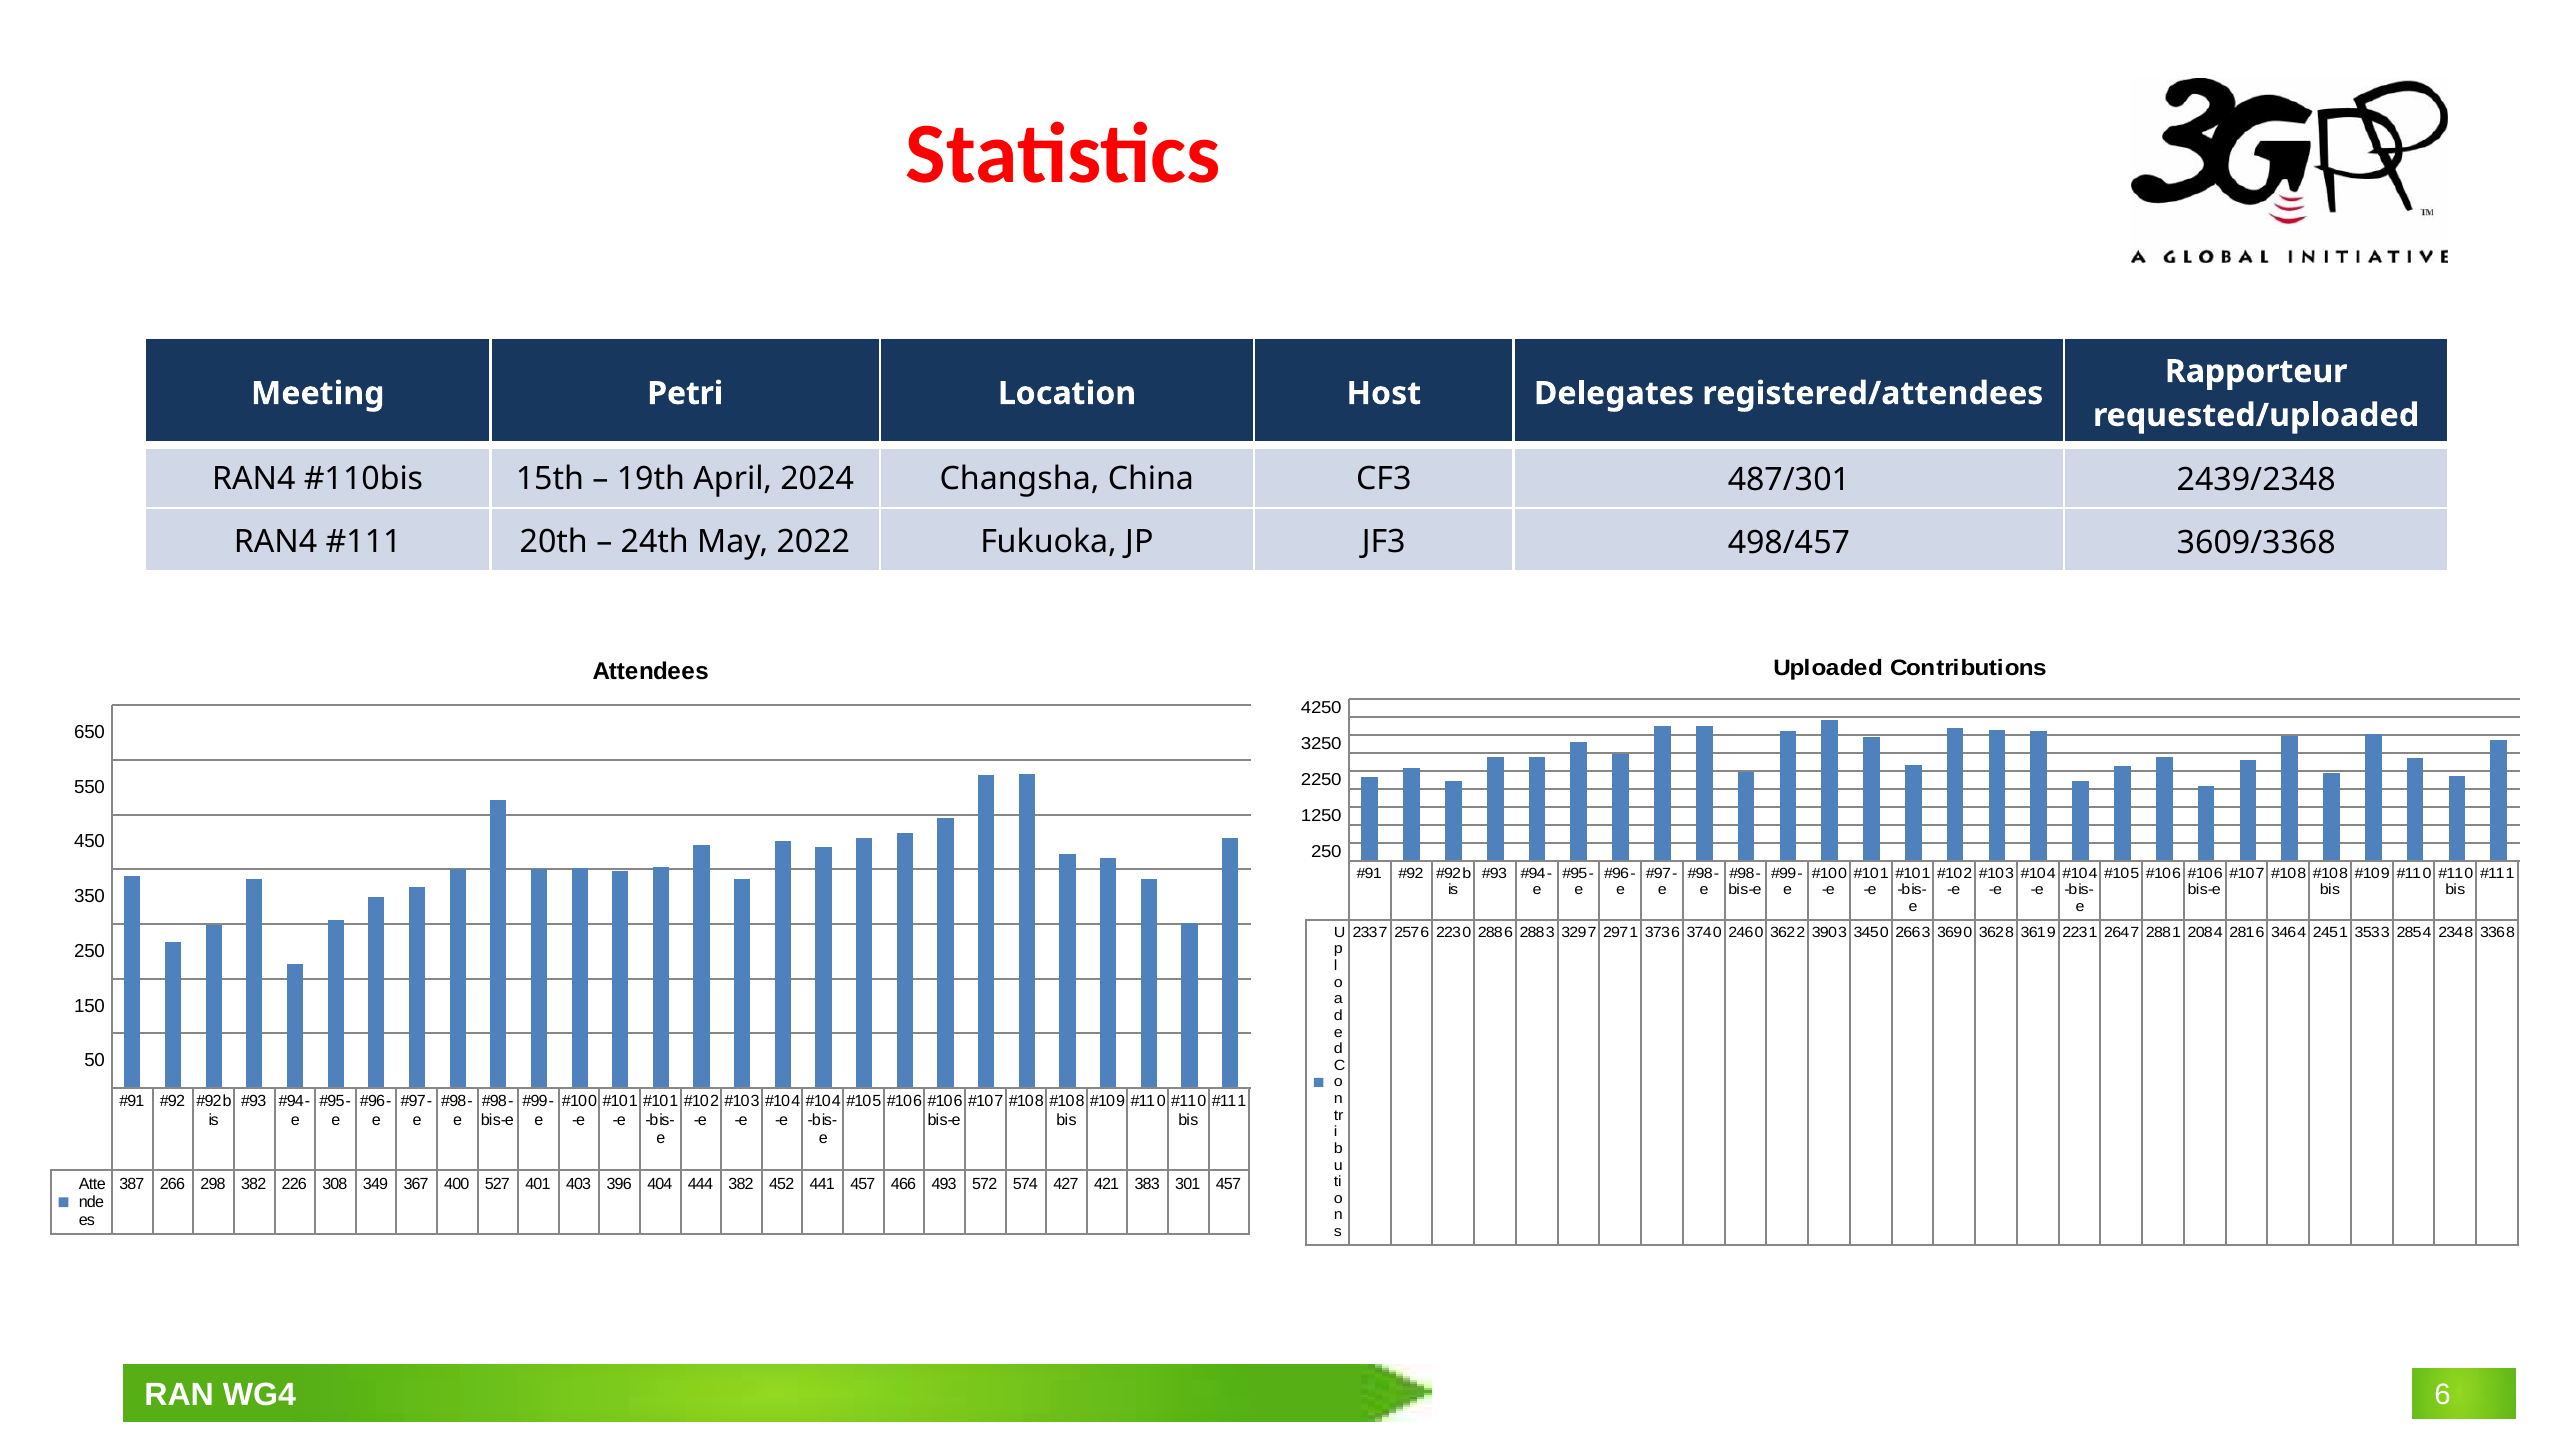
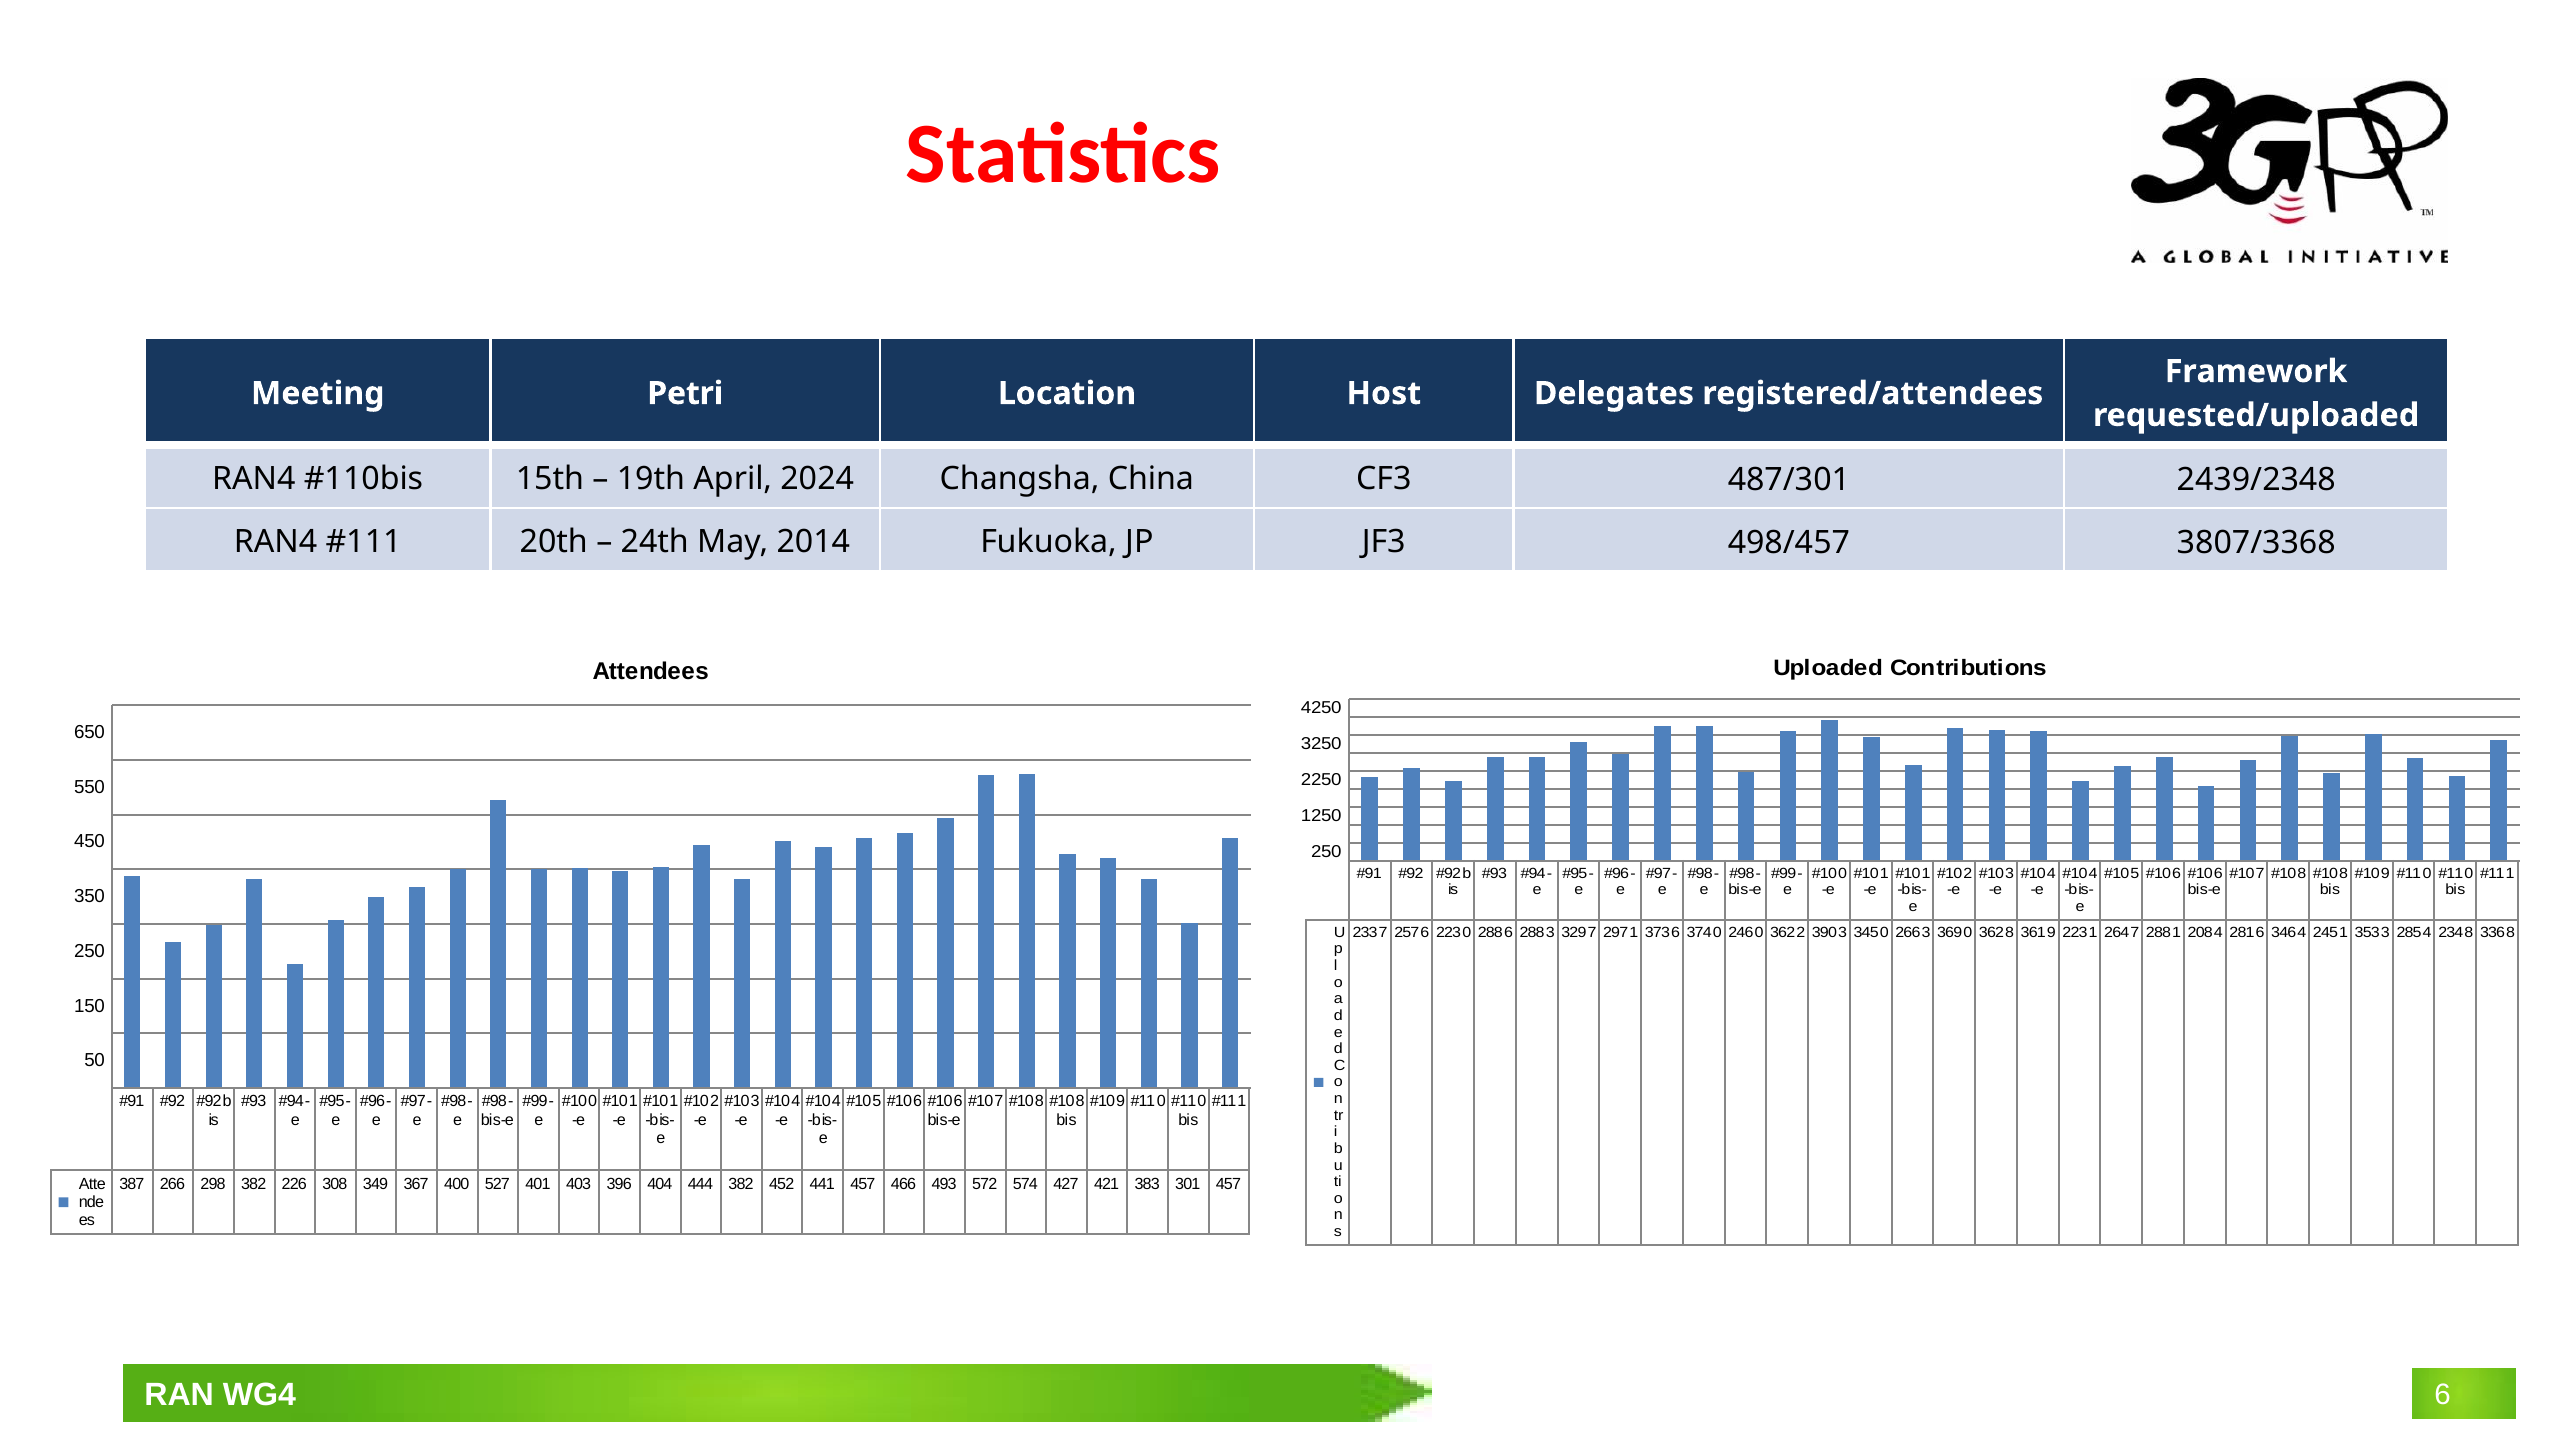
Rapporteur: Rapporteur -> Framework
2022: 2022 -> 2014
3609/3368: 3609/3368 -> 3807/3368
